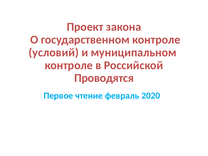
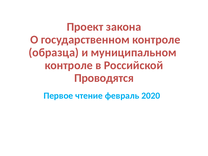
условий: условий -> образца
